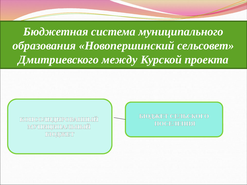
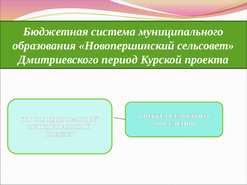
между: между -> период
